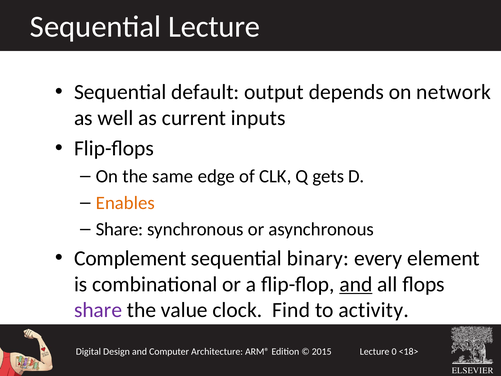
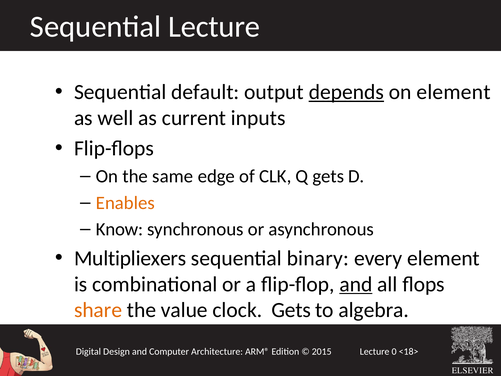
depends underline: none -> present
on network: network -> element
Share at (120, 229): Share -> Know
Complement: Complement -> Multipliexers
share at (98, 310) colour: purple -> orange
clock Find: Find -> Gets
activity: activity -> algebra
